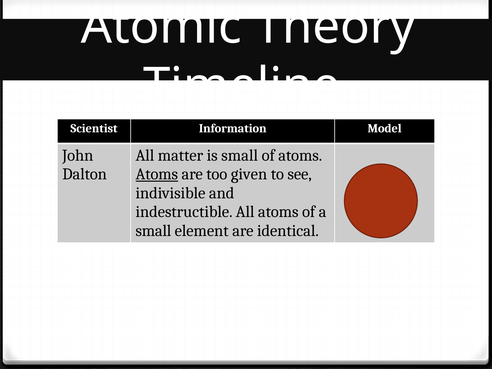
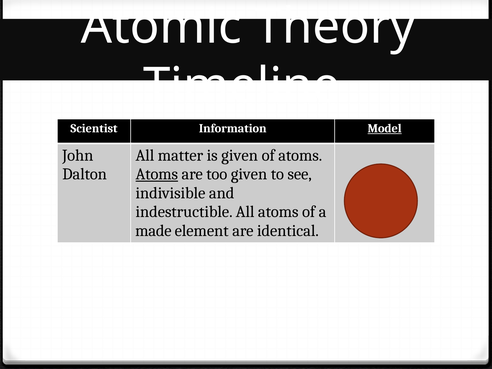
Model underline: none -> present
is small: small -> given
small at (153, 231): small -> made
